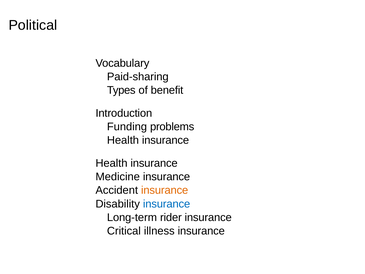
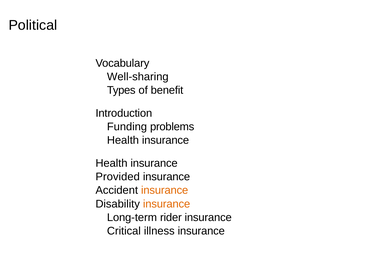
Paid-sharing: Paid-sharing -> Well-sharing
Medicine: Medicine -> Provided
insurance at (167, 204) colour: blue -> orange
